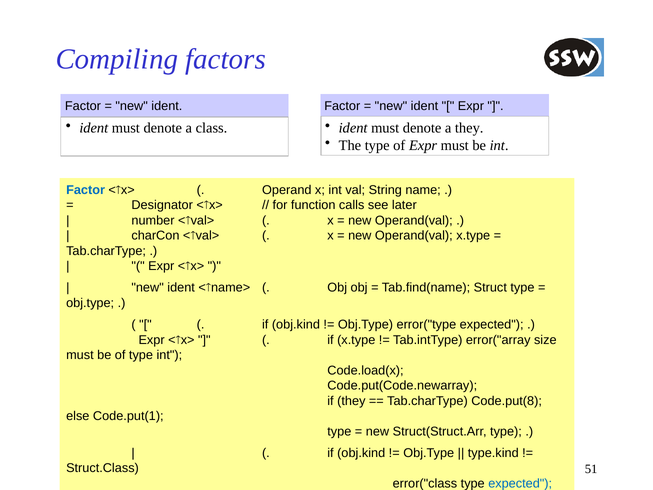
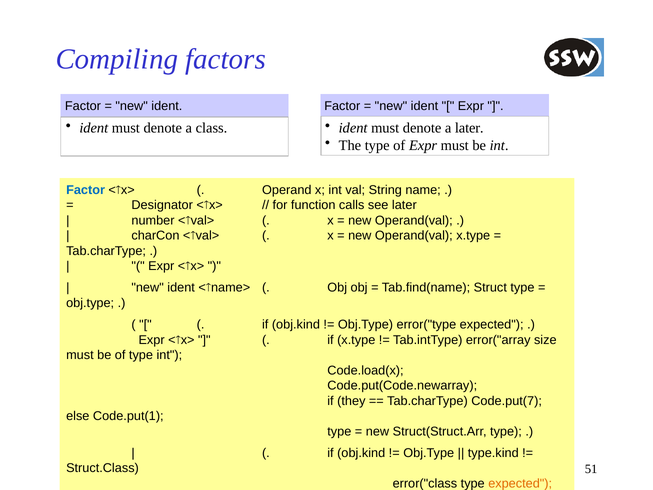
a they: they -> later
Code.put(8: Code.put(8 -> Code.put(7
expected at (520, 483) colour: blue -> orange
